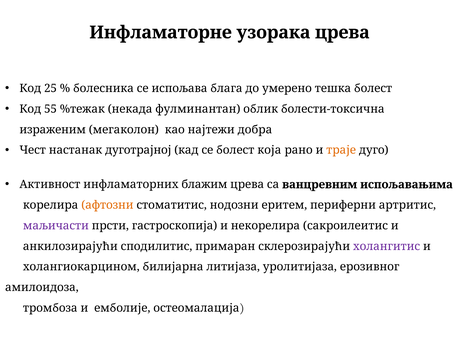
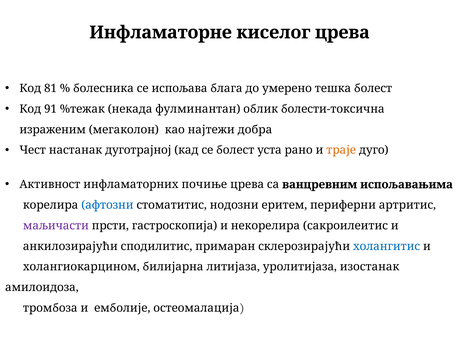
узорака: узорака -> киселог
25: 25 -> 81
55: 55 -> 91
која: која -> уста
блажим: блажим -> почиње
афтозни colour: orange -> blue
холангитис colour: purple -> blue
ерозивног: ерозивног -> изостанак
